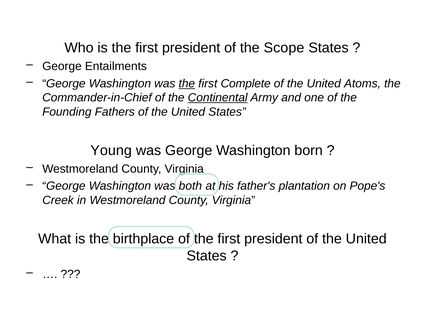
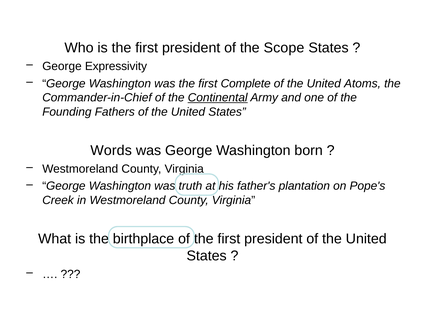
Entailments: Entailments -> Expressivity
the at (187, 83) underline: present -> none
Young: Young -> Words
both: both -> truth
